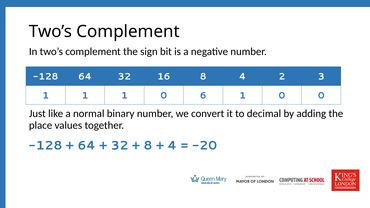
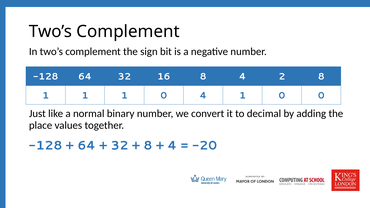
2 3: 3 -> 8
0 6: 6 -> 4
